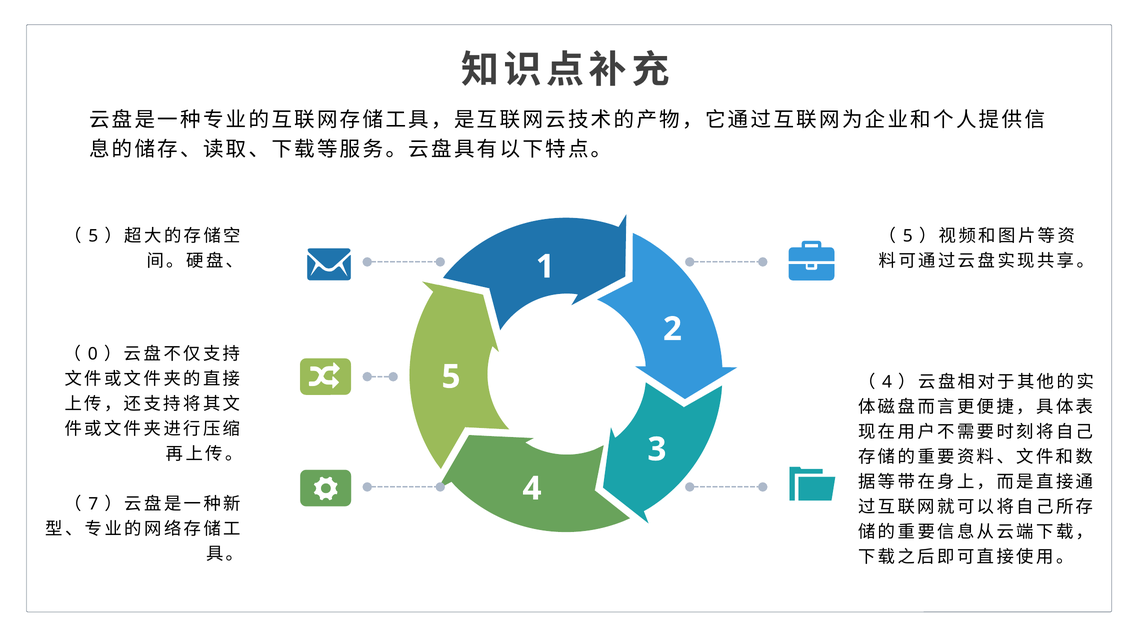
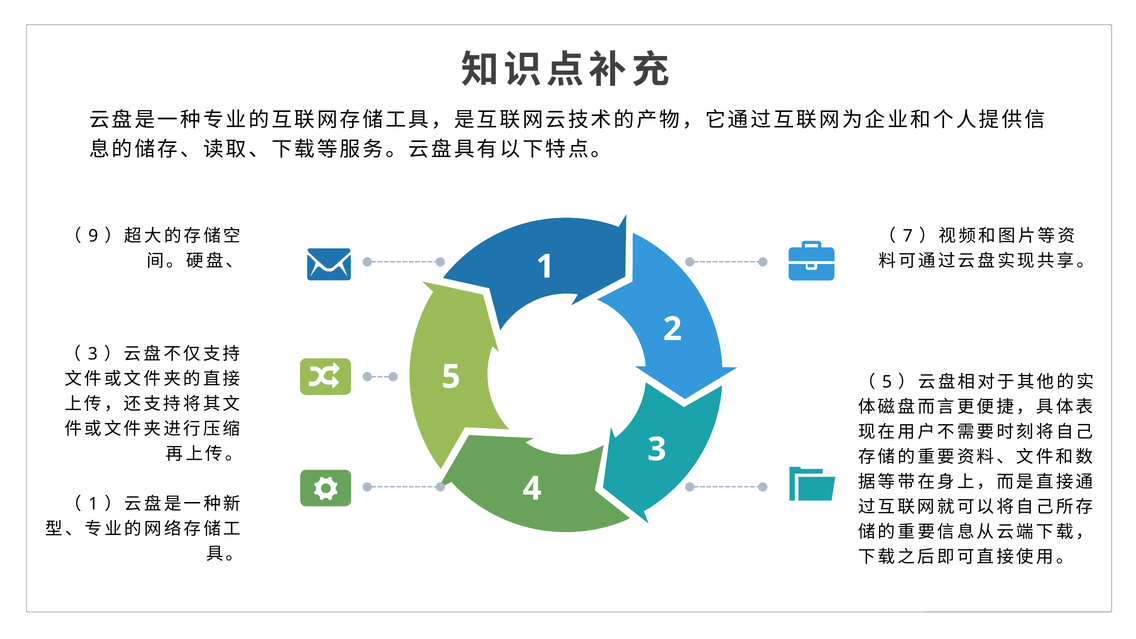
5 at (93, 236): 5 -> 9
5 at (908, 236): 5 -> 7
0 at (93, 354): 0 -> 3
4 at (887, 382): 4 -> 5
7 at (93, 504): 7 -> 1
